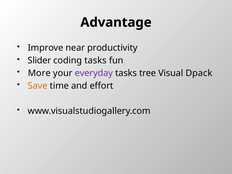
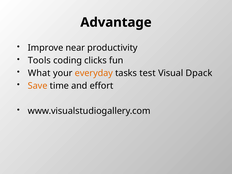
Slider: Slider -> Tools
coding tasks: tasks -> clicks
More: More -> What
everyday colour: purple -> orange
tree: tree -> test
